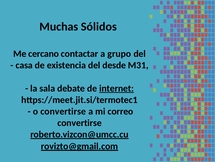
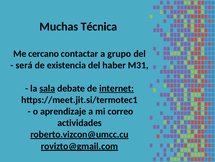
Sólidos: Sólidos -> Técnica
casa: casa -> será
desde: desde -> haber
sala underline: none -> present
o convertirse: convertirse -> aprendizaje
convertirse at (80, 122): convertirse -> actividades
